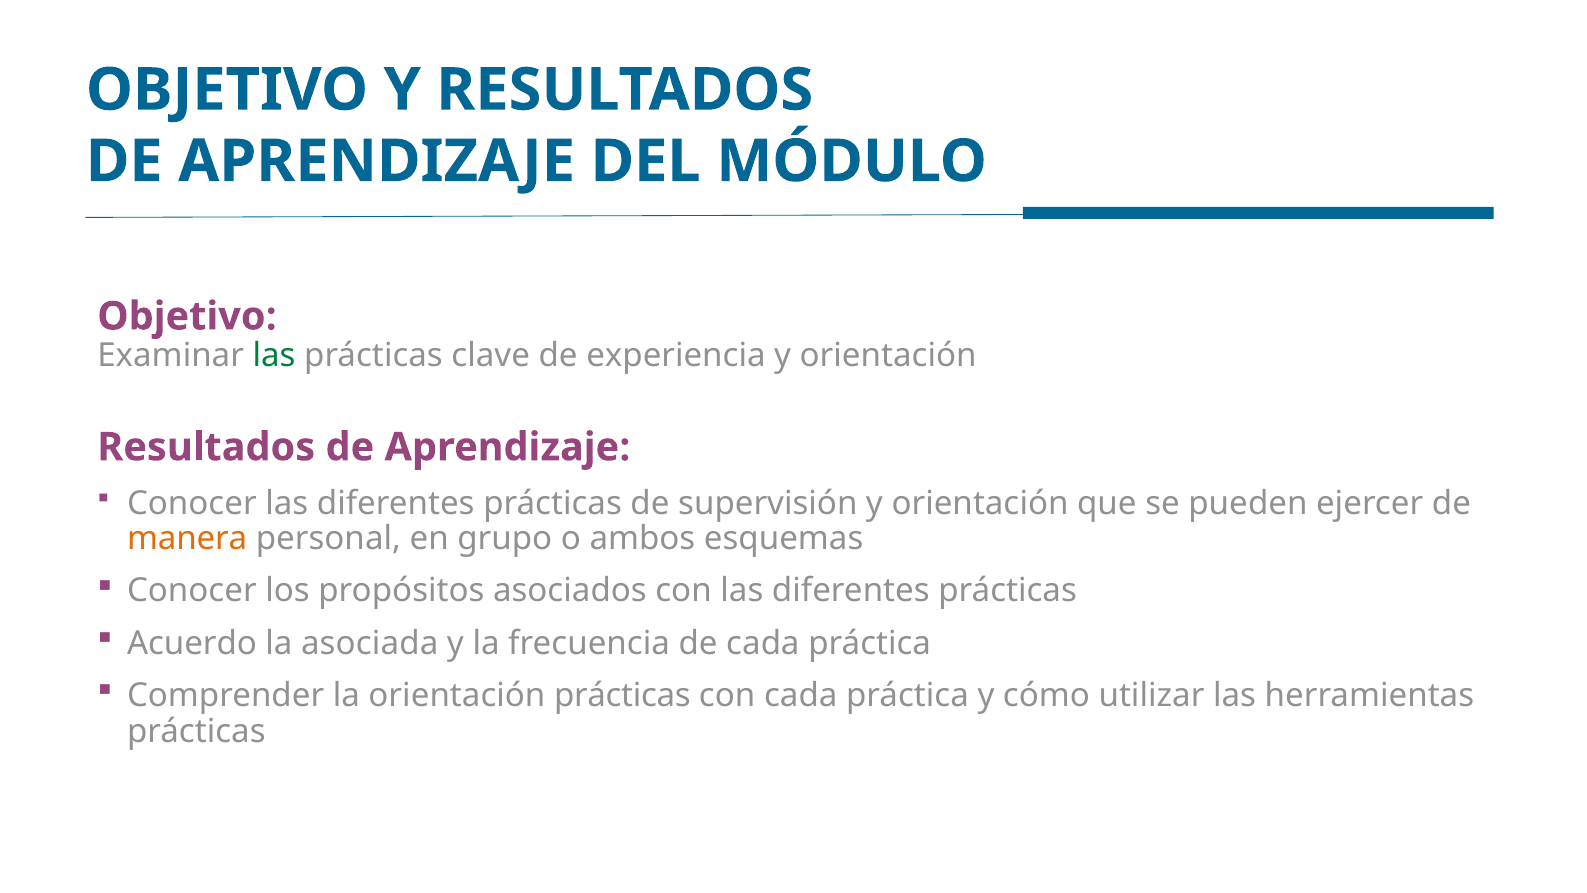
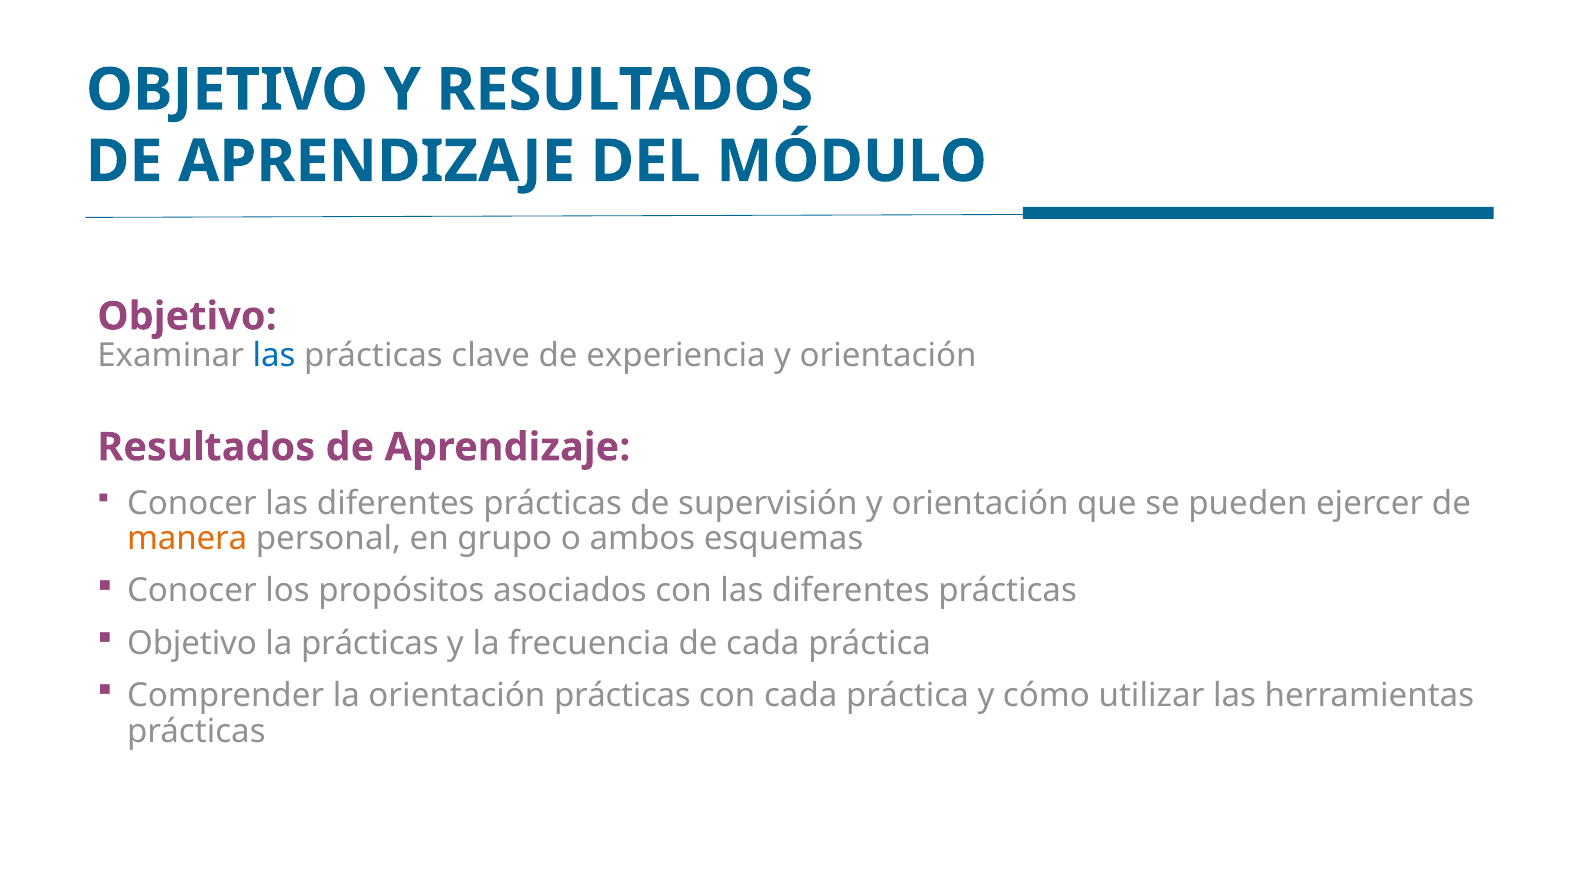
las at (274, 356) colour: green -> blue
Acuerdo at (192, 643): Acuerdo -> Objetivo
la asociada: asociada -> prácticas
